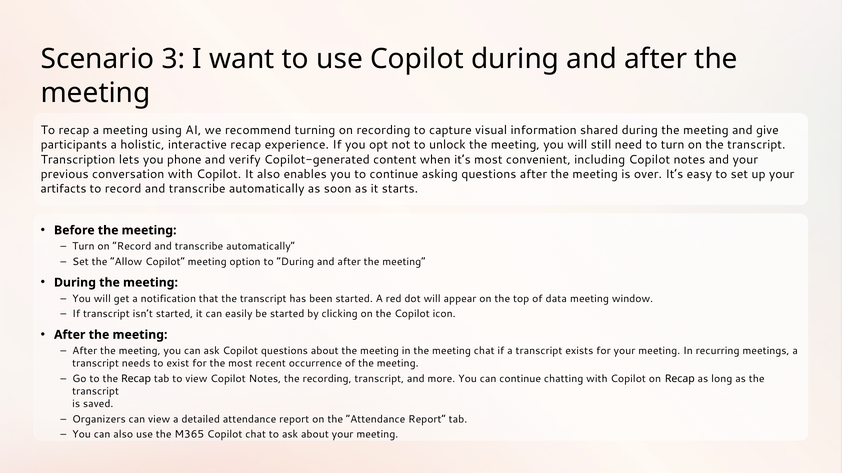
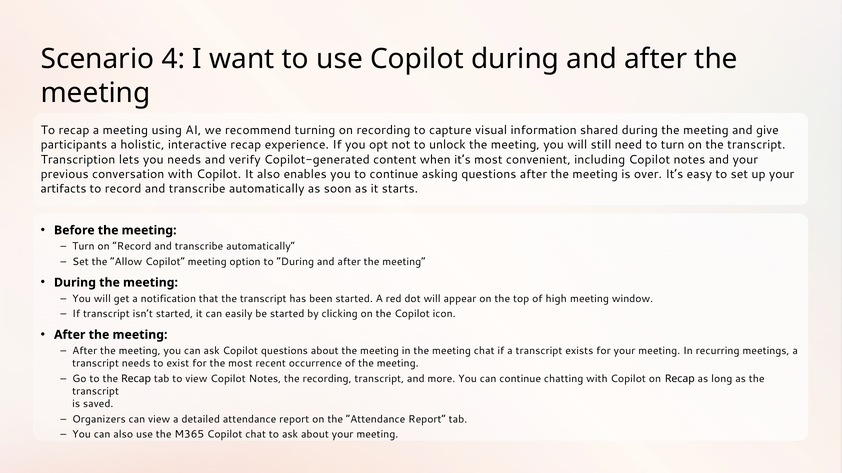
3: 3 -> 4
you phone: phone -> needs
data: data -> high
